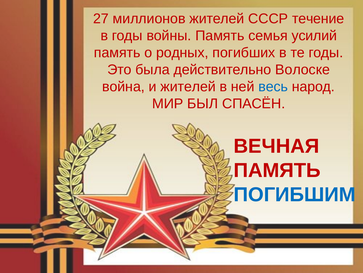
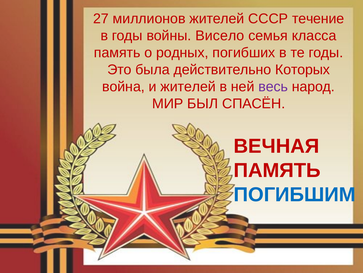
войны Память: Память -> Висело
усилий: усилий -> класса
Волоске: Волоске -> Которых
весь colour: blue -> purple
